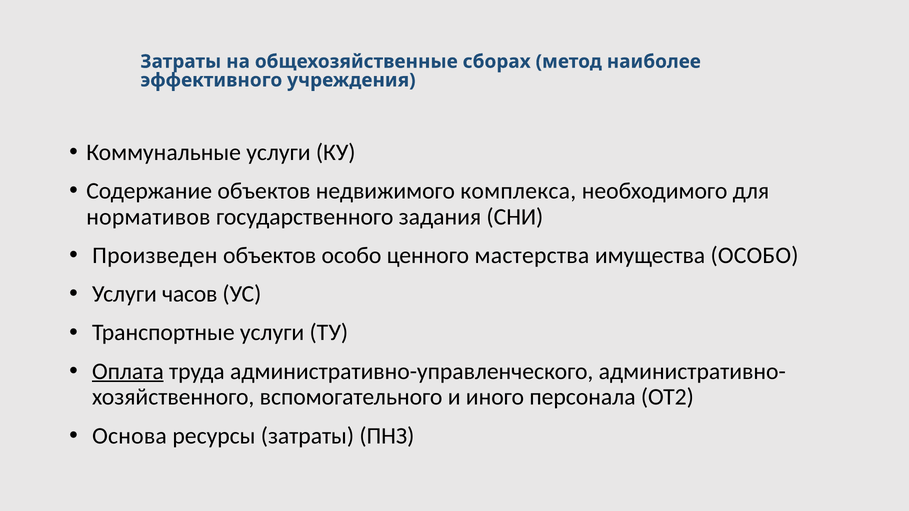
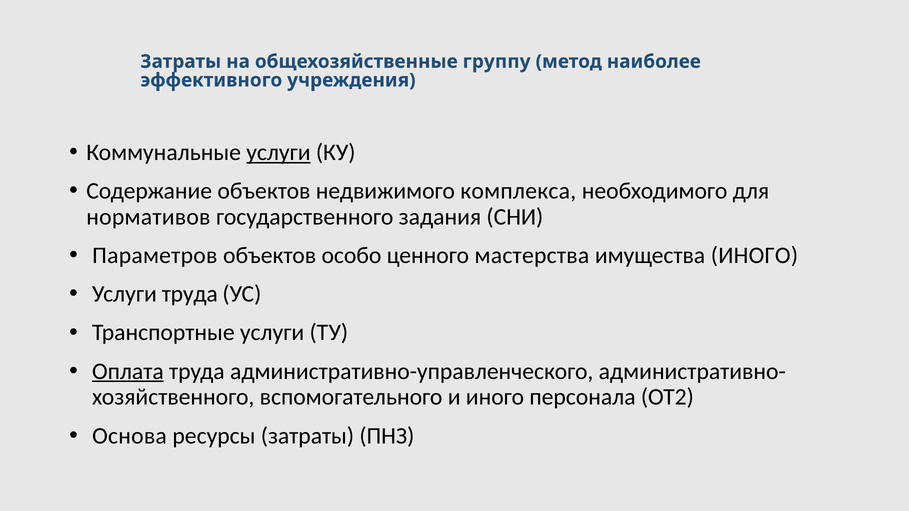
сборах: сборах -> группу
услуги at (278, 152) underline: none -> present
Произведен: Произведен -> Параметров
имущества ОСОБО: ОСОБО -> ИНОГО
Услуги часов: часов -> труда
